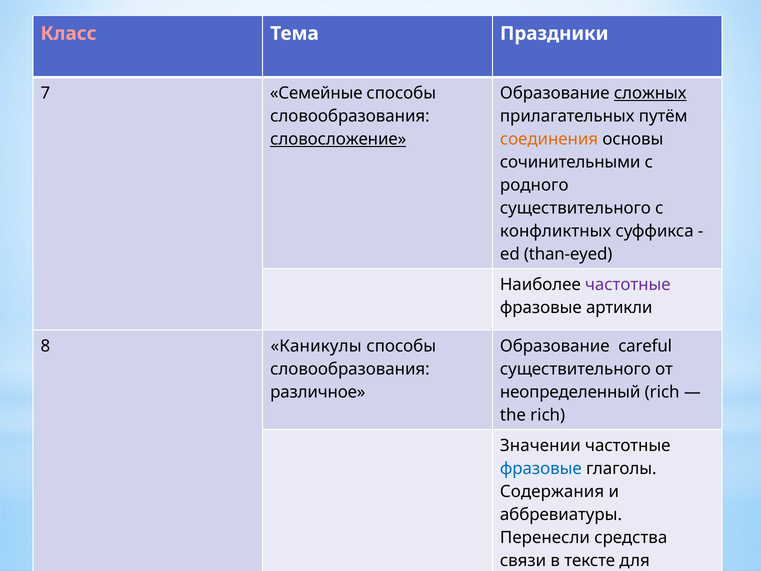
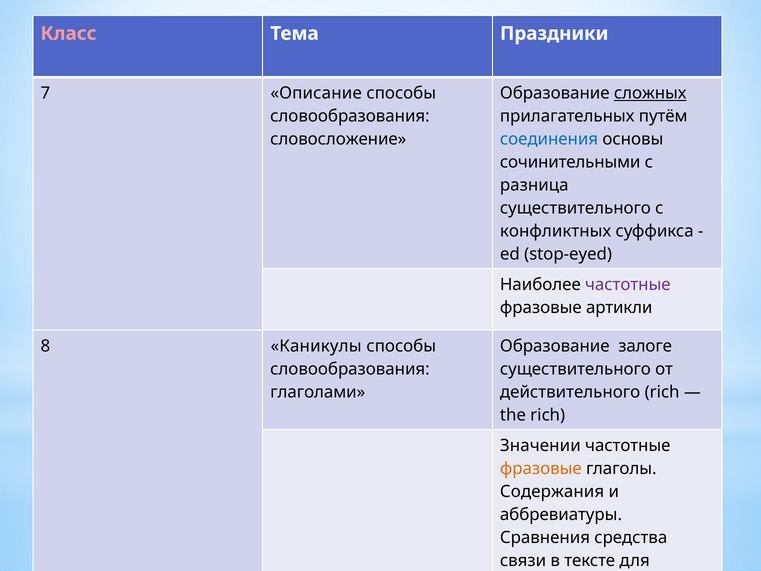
Семейные: Семейные -> Описание
словосложение underline: present -> none
соединения colour: orange -> blue
родного: родного -> разница
than-eyed: than-eyed -> stop-eyed
careful: careful -> залоге
различное: различное -> глаголами
неопределенный: неопределенный -> действительного
фразовые at (541, 468) colour: blue -> orange
Перенесли: Перенесли -> Сравнения
